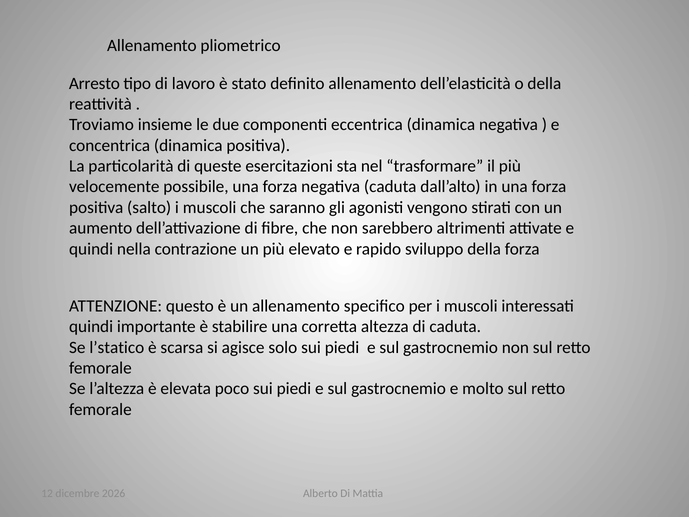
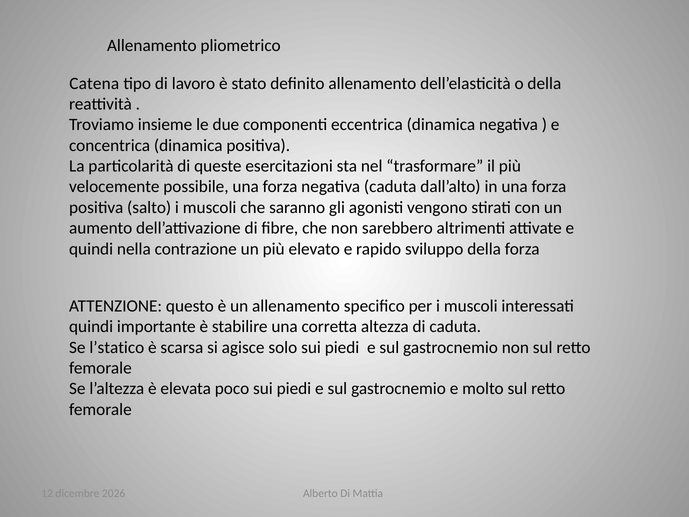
Arresto: Arresto -> Catena
